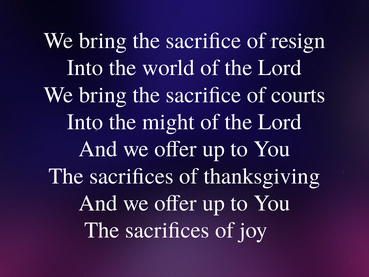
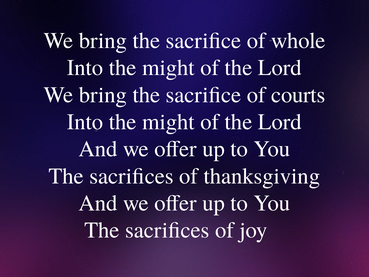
resign: resign -> whole
world at (168, 68): world -> might
